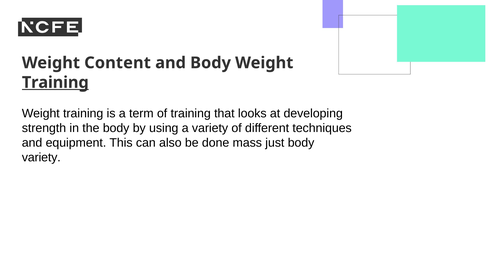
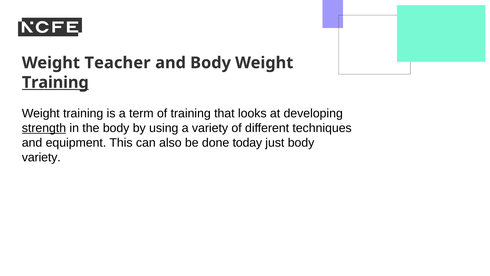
Content: Content -> Teacher
strength underline: none -> present
mass: mass -> today
